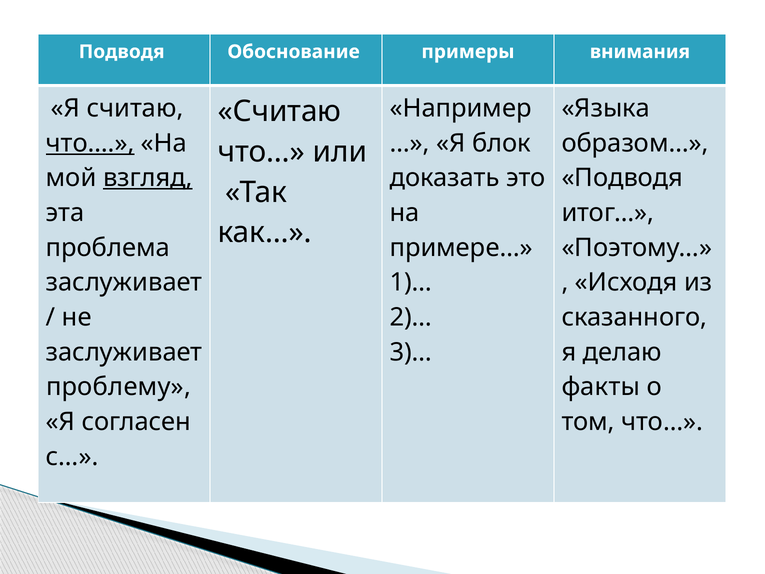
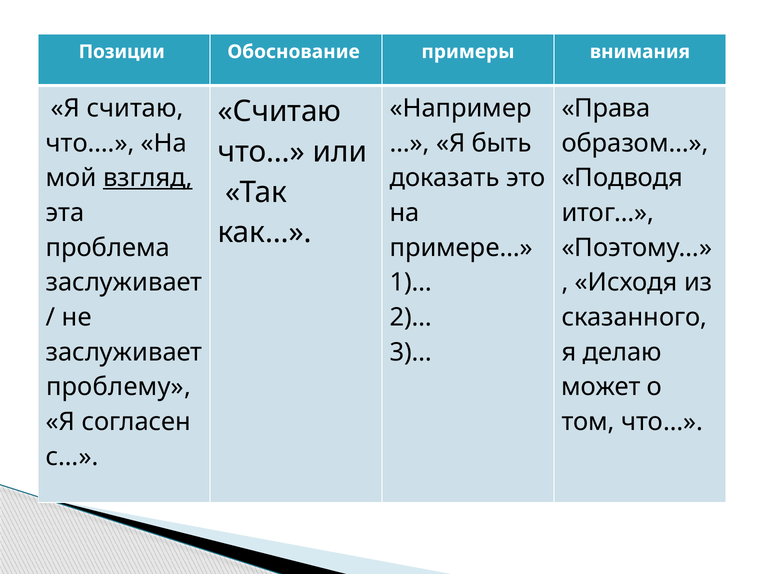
Подводя at (122, 52): Подводя -> Позиции
Языка: Языка -> Права
что… at (90, 143) underline: present -> none
блок: блок -> быть
факты: факты -> может
